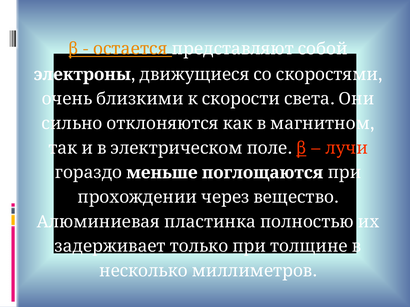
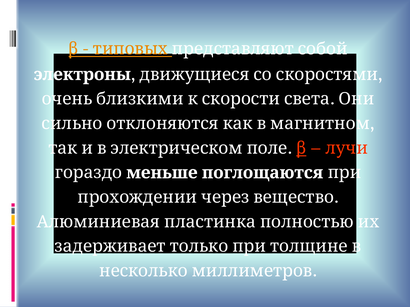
остается: остается -> типовых
